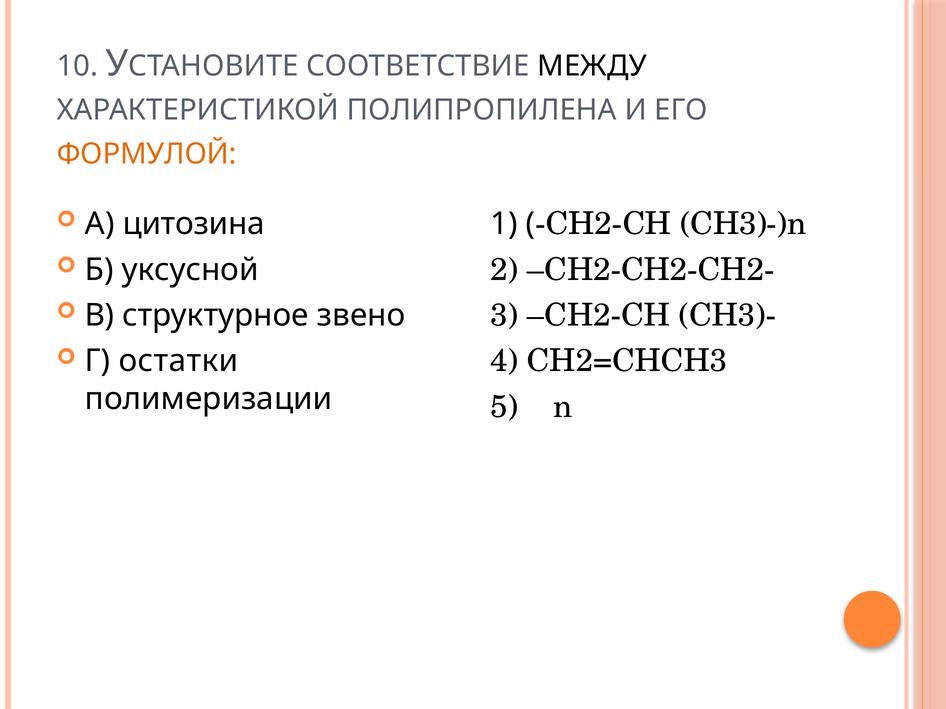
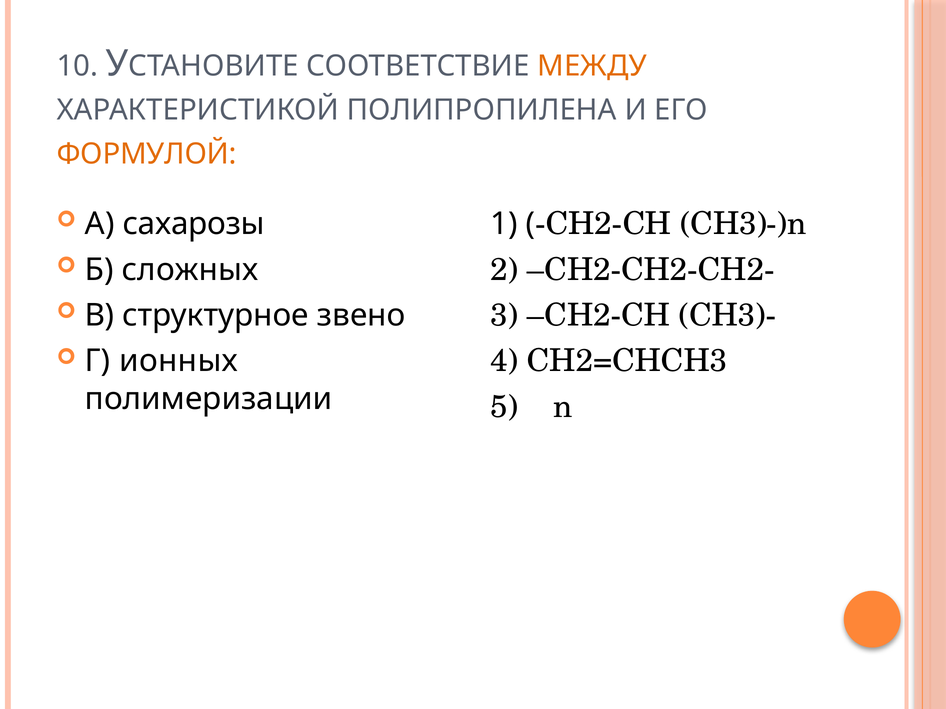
МЕЖДУ colour: black -> orange
цитозина: цитозина -> сахарозы
уксусной: уксусной -> сложных
остатки: остатки -> ионных
